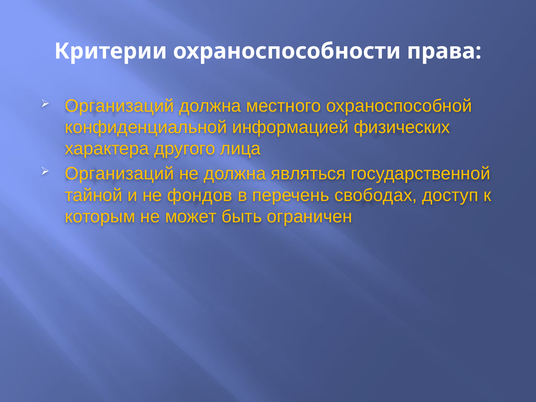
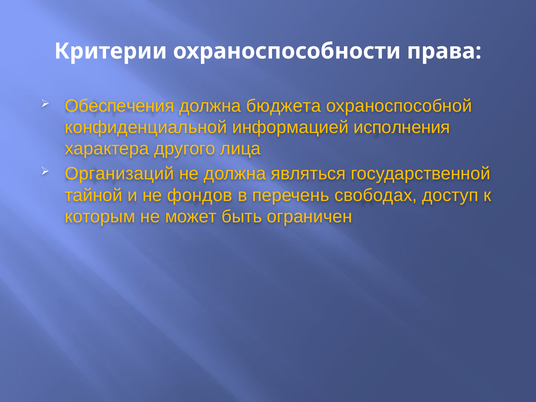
Организаций at (119, 106): Организаций -> Обеспечения
местного: местного -> бюджета
физических: физических -> исполнения
